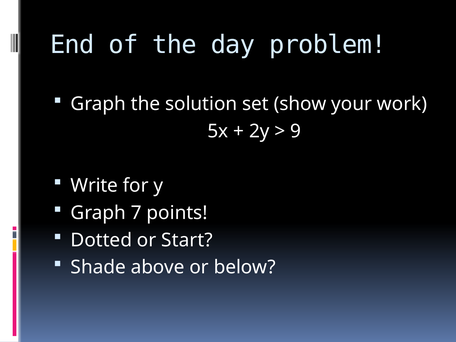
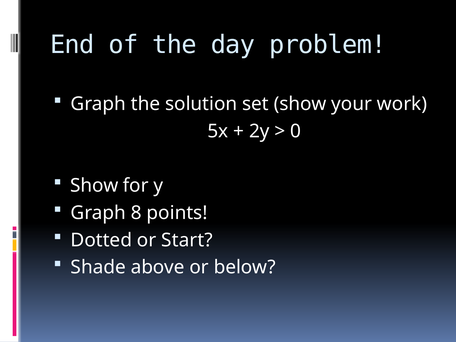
9: 9 -> 0
Write at (94, 186): Write -> Show
7: 7 -> 8
